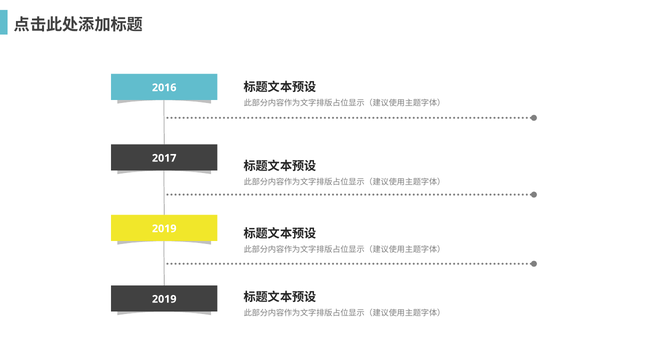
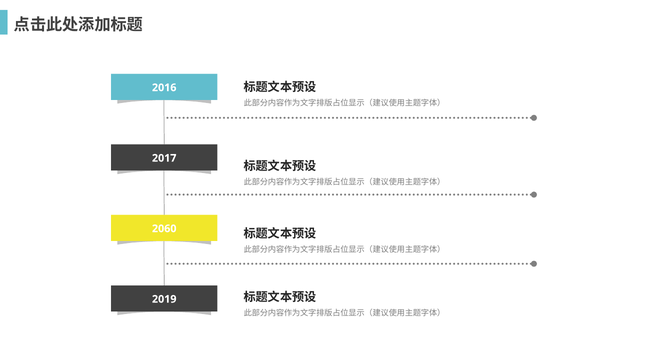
2019 at (164, 229): 2019 -> 2060
